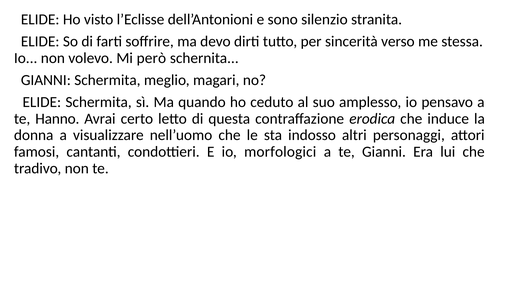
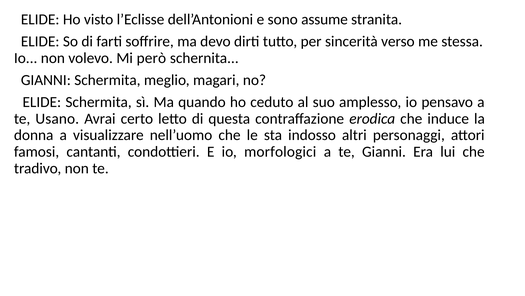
silenzio: silenzio -> assume
Hanno: Hanno -> Usano
